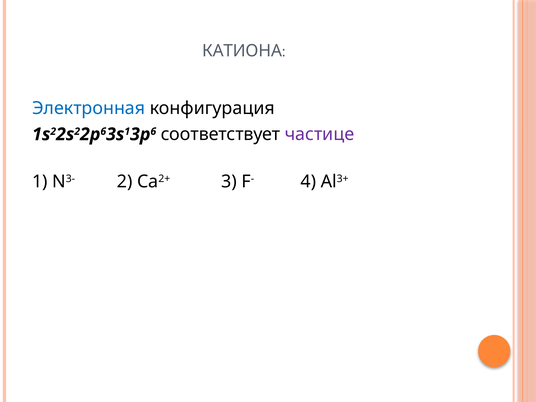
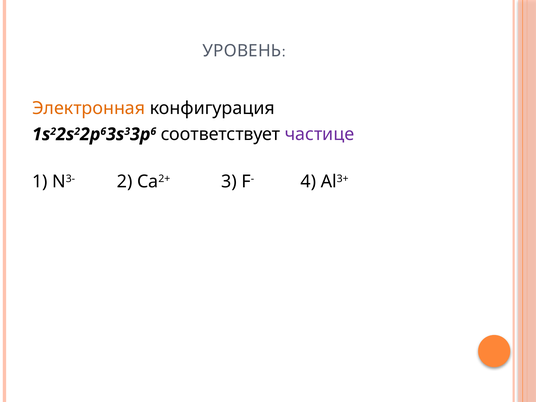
КАТИОНА: КАТИОНА -> УРОВЕНЬ
Электронная colour: blue -> orange
1 at (127, 131): 1 -> 3
